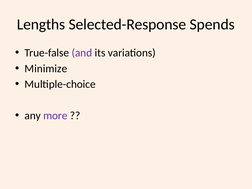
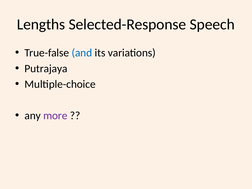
Spends: Spends -> Speech
and colour: purple -> blue
Minimize: Minimize -> Putrajaya
